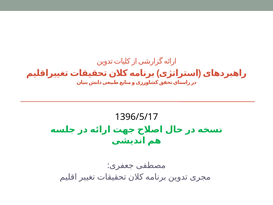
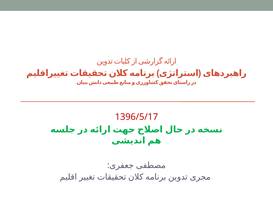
1396/5/17 colour: black -> red
